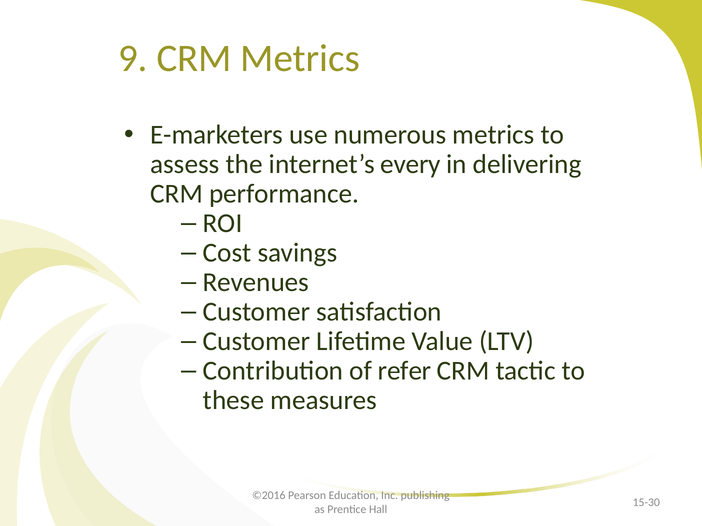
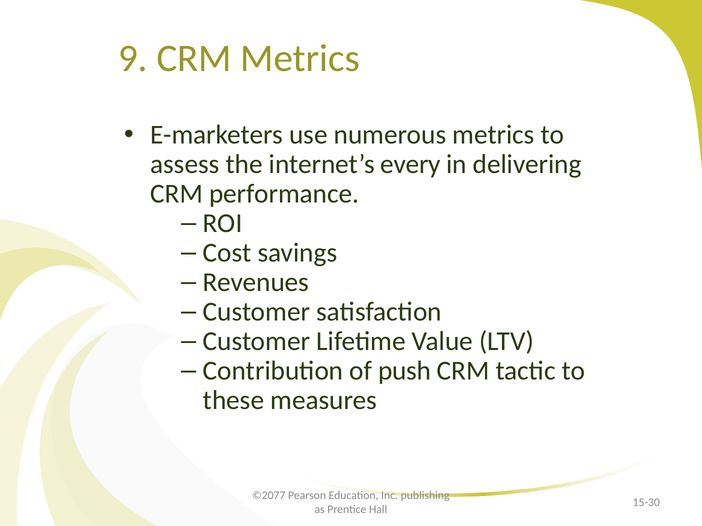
refer: refer -> push
©2016: ©2016 -> ©2077
